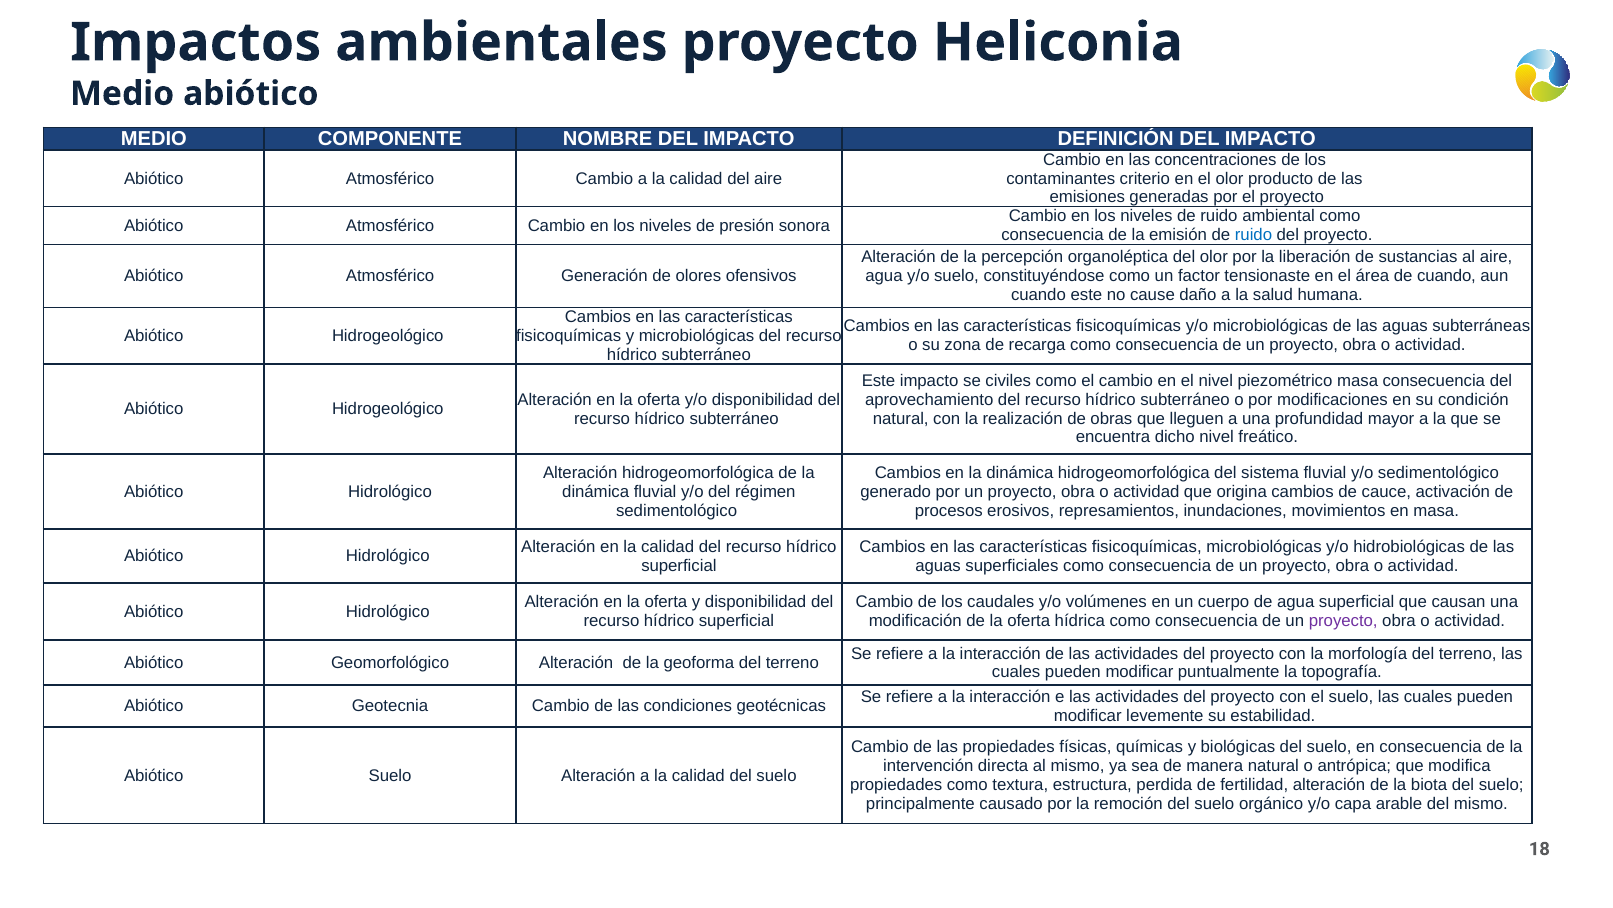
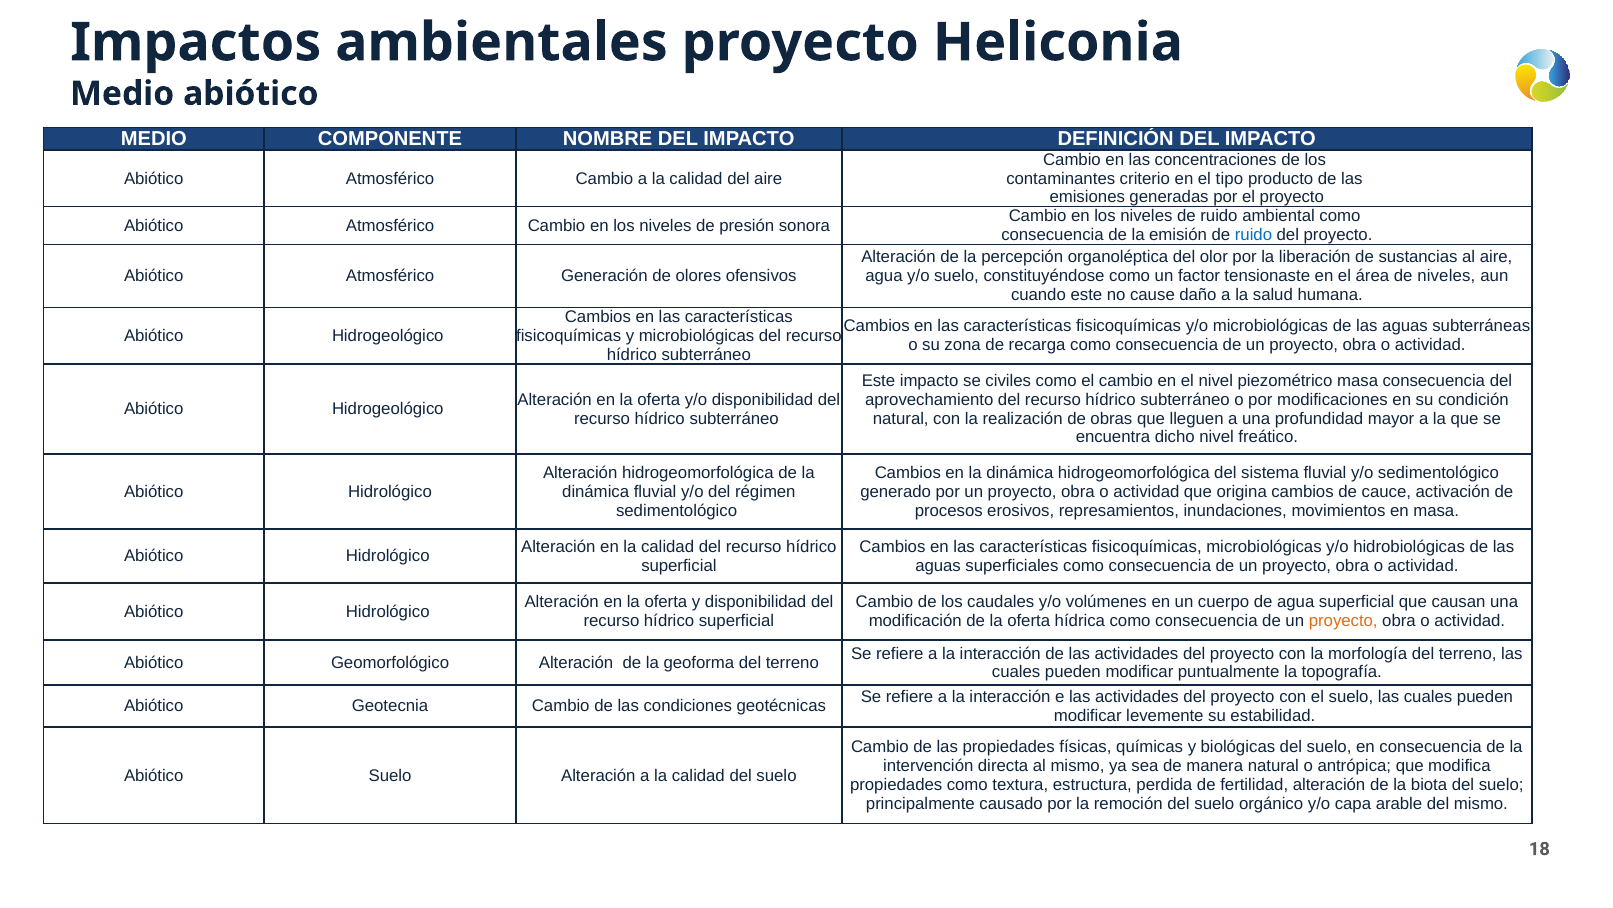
el olor: olor -> tipo
de cuando: cuando -> niveles
proyecto at (1343, 621) colour: purple -> orange
